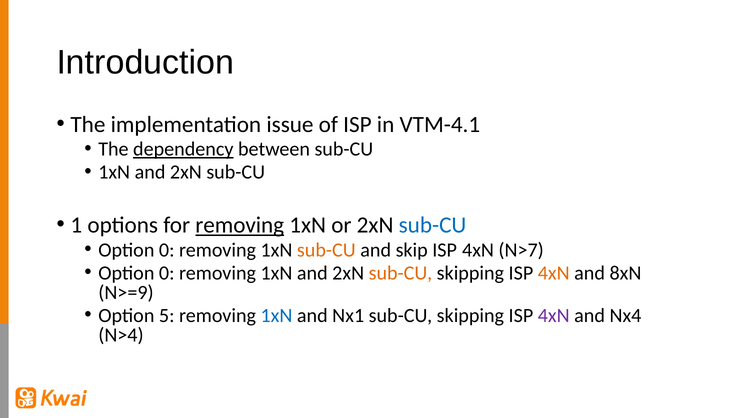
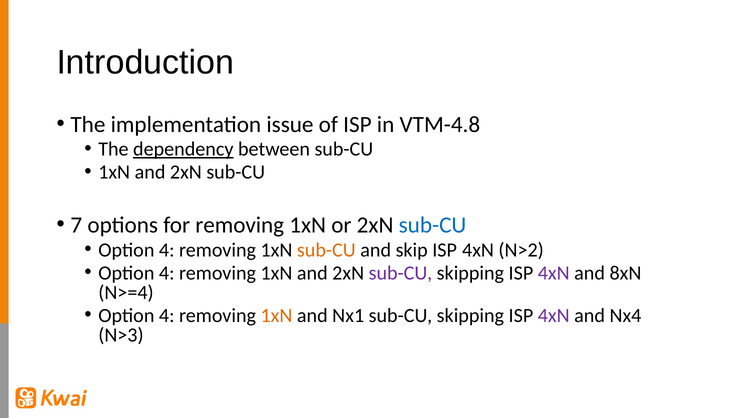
VTM-4.1: VTM-4.1 -> VTM-4.8
1: 1 -> 7
removing at (240, 225) underline: present -> none
0 at (167, 249): 0 -> 4
N>7: N>7 -> N>2
0 at (167, 272): 0 -> 4
sub-CU at (400, 272) colour: orange -> purple
4xN at (554, 272) colour: orange -> purple
N>=9: N>=9 -> N>=4
5 at (167, 315): 5 -> 4
1xN at (276, 315) colour: blue -> orange
N>4: N>4 -> N>3
